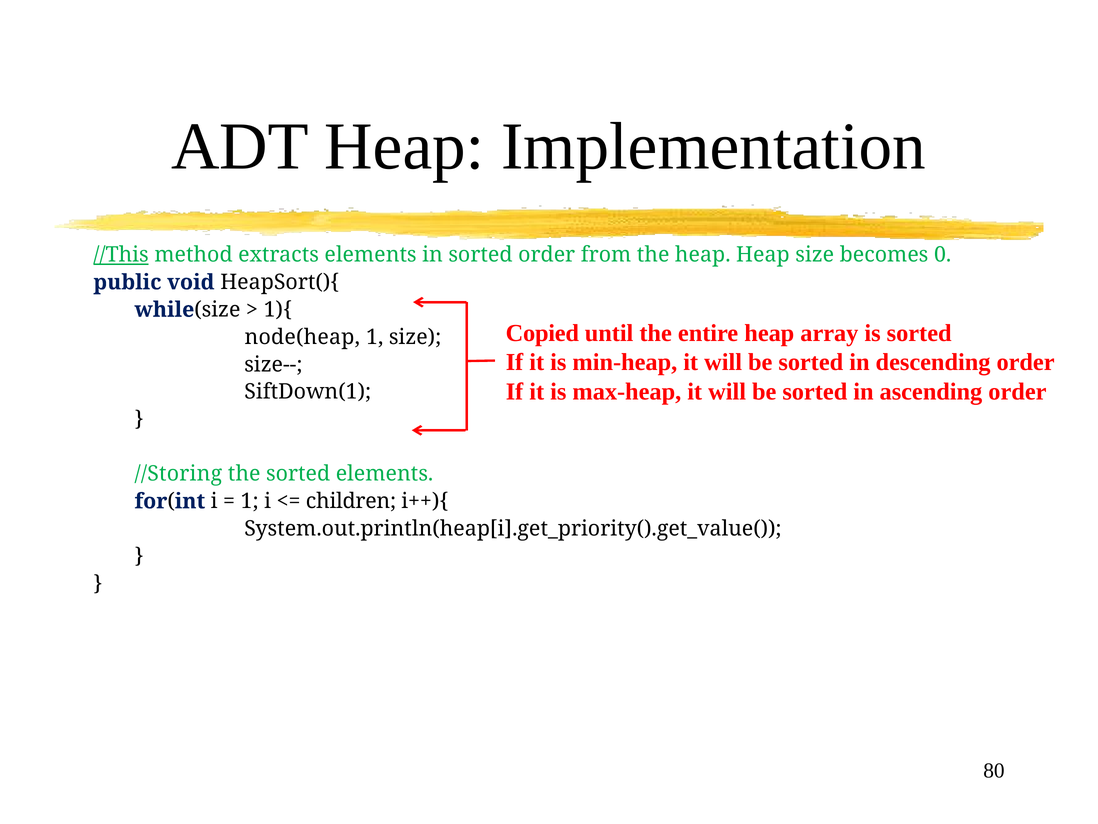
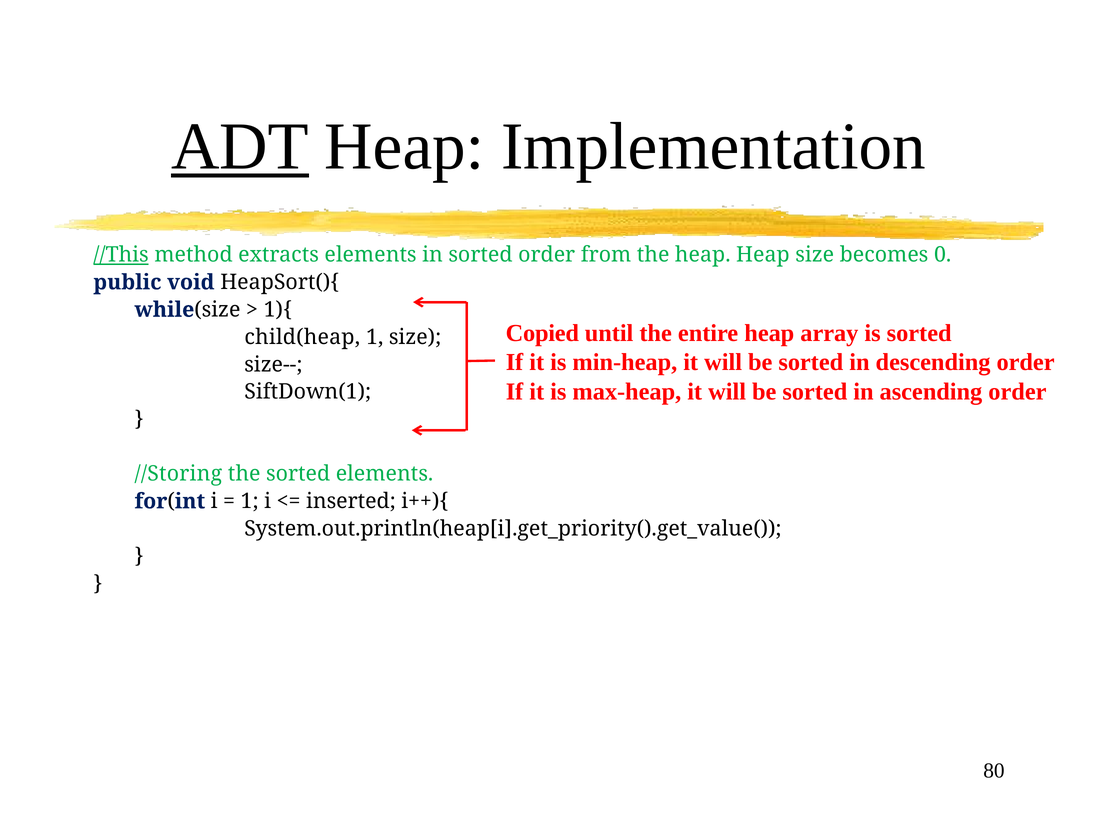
ADT underline: none -> present
node(heap: node(heap -> child(heap
children: children -> inserted
